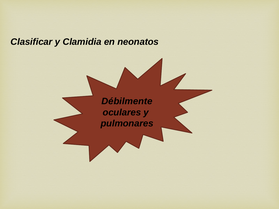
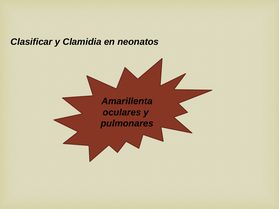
Débilmente: Débilmente -> Amarillenta
